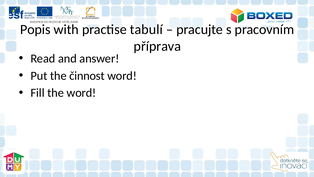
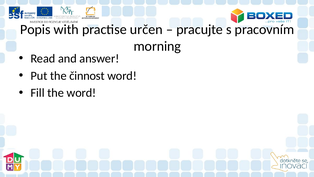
tabulí: tabulí -> určen
příprava: příprava -> morning
